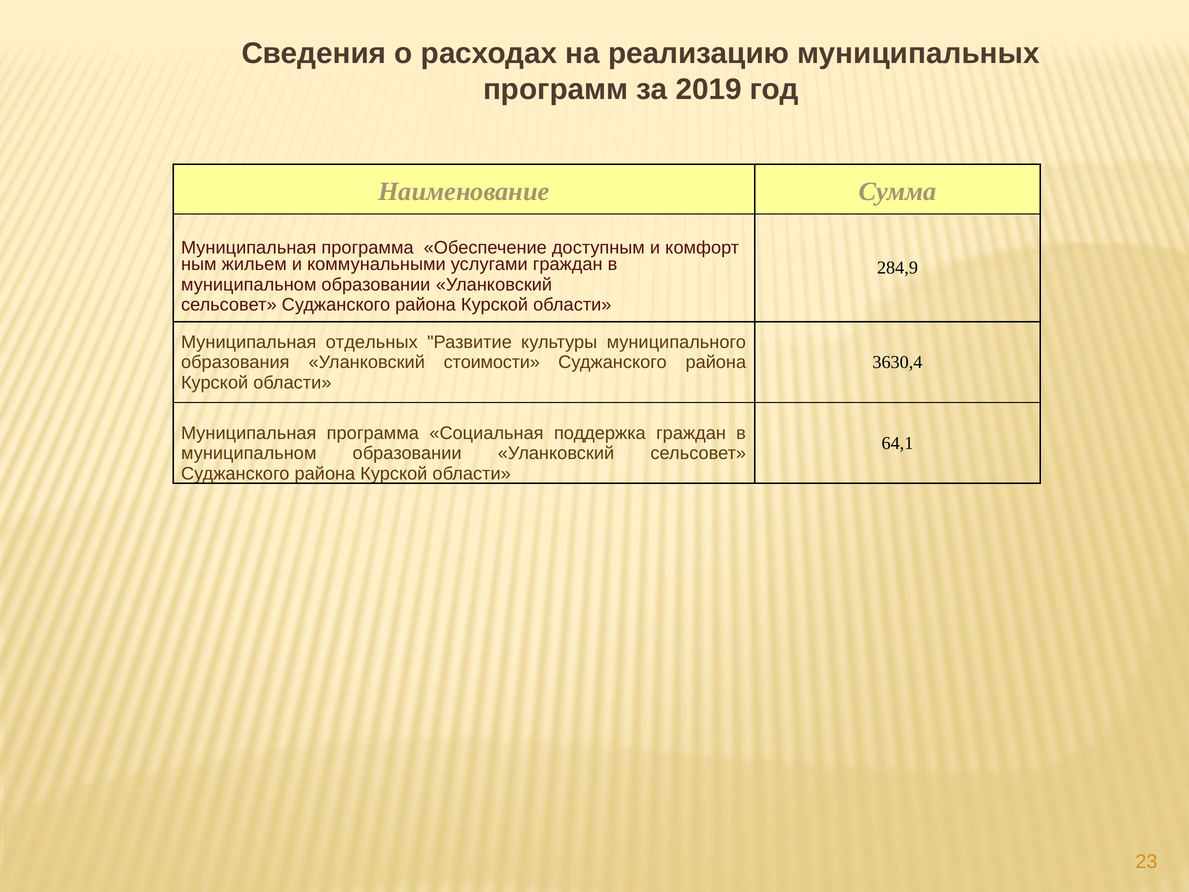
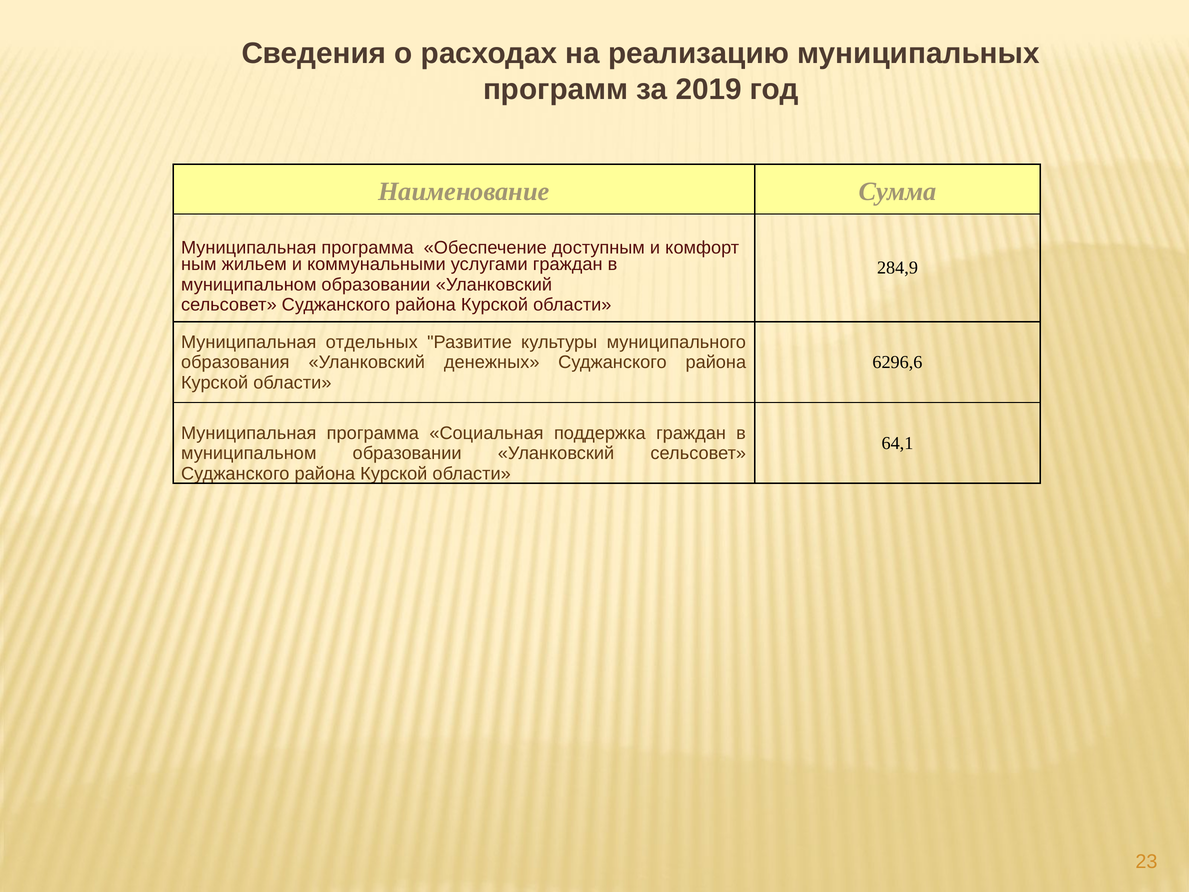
3630,4: 3630,4 -> 6296,6
стоимости: стоимости -> денежных
